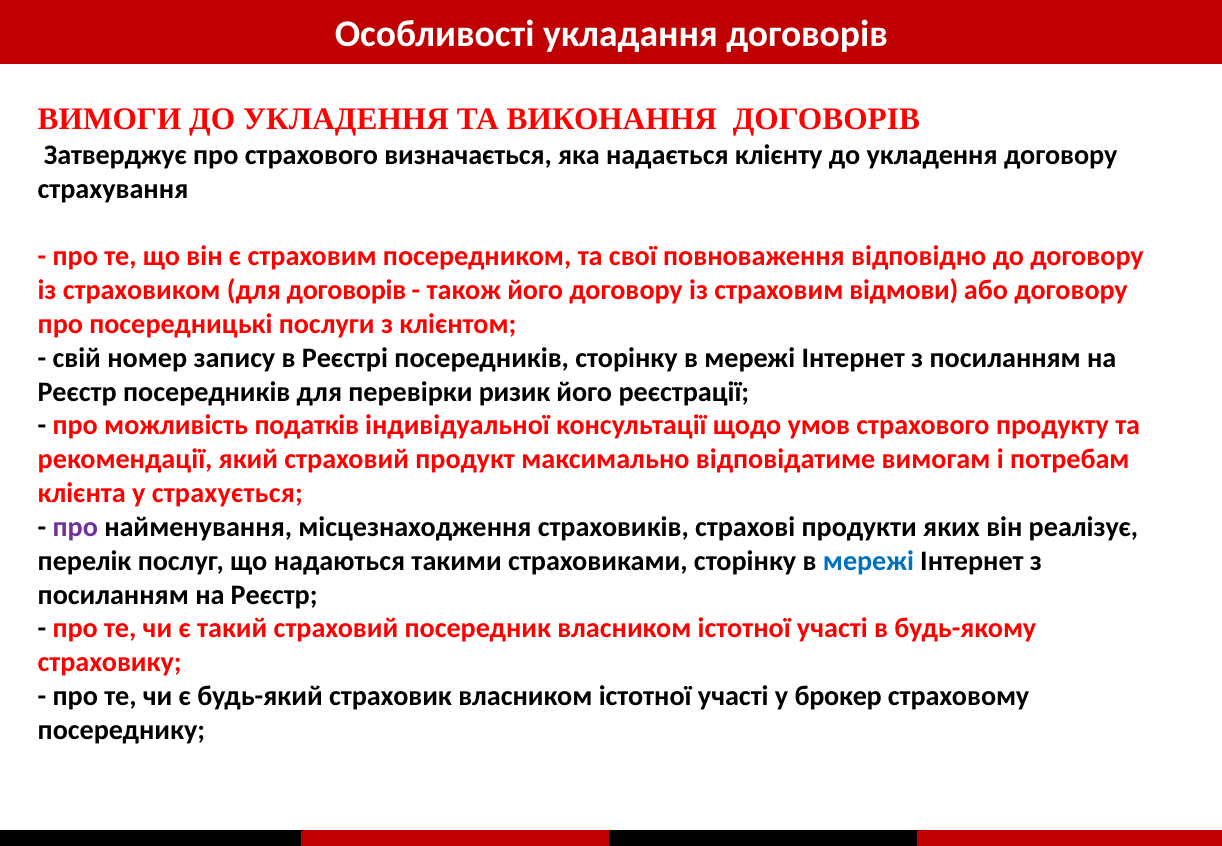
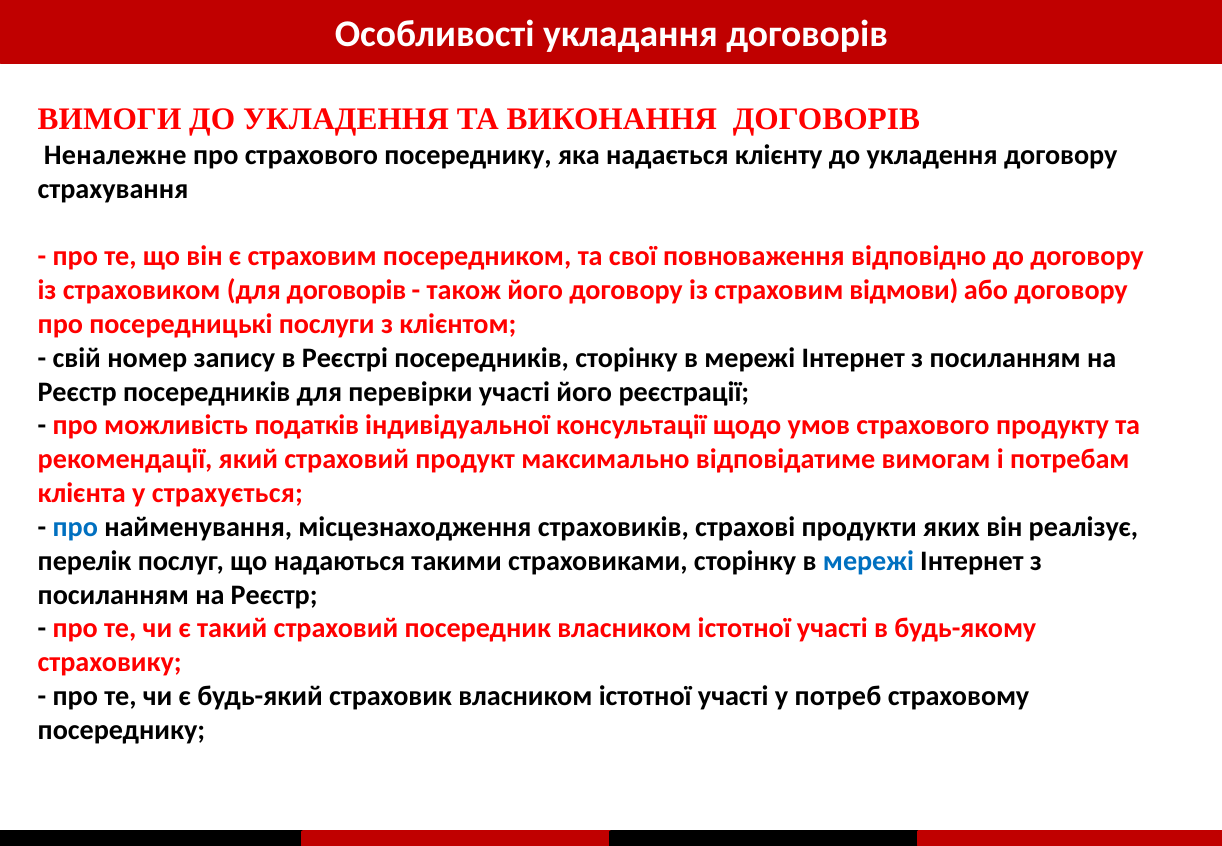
Затверджує: Затверджує -> Неналежне
страхового визначається: визначається -> посереднику
перевірки ризик: ризик -> участі
про at (75, 527) colour: purple -> blue
брокер: брокер -> потреб
